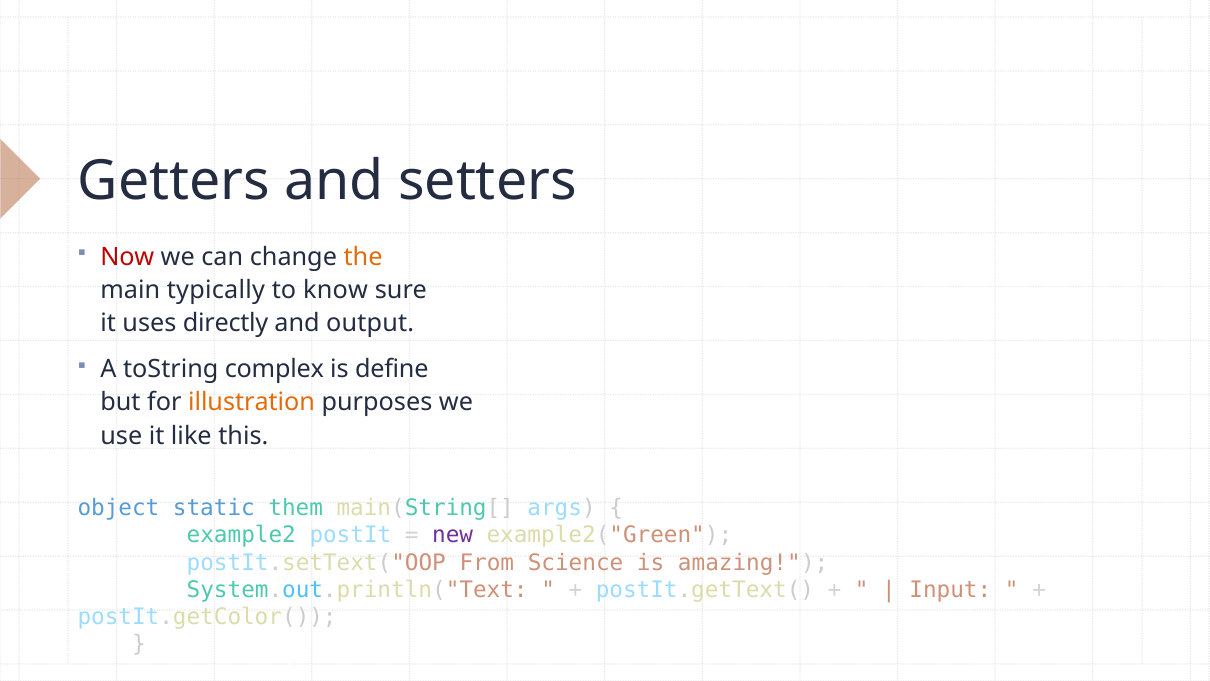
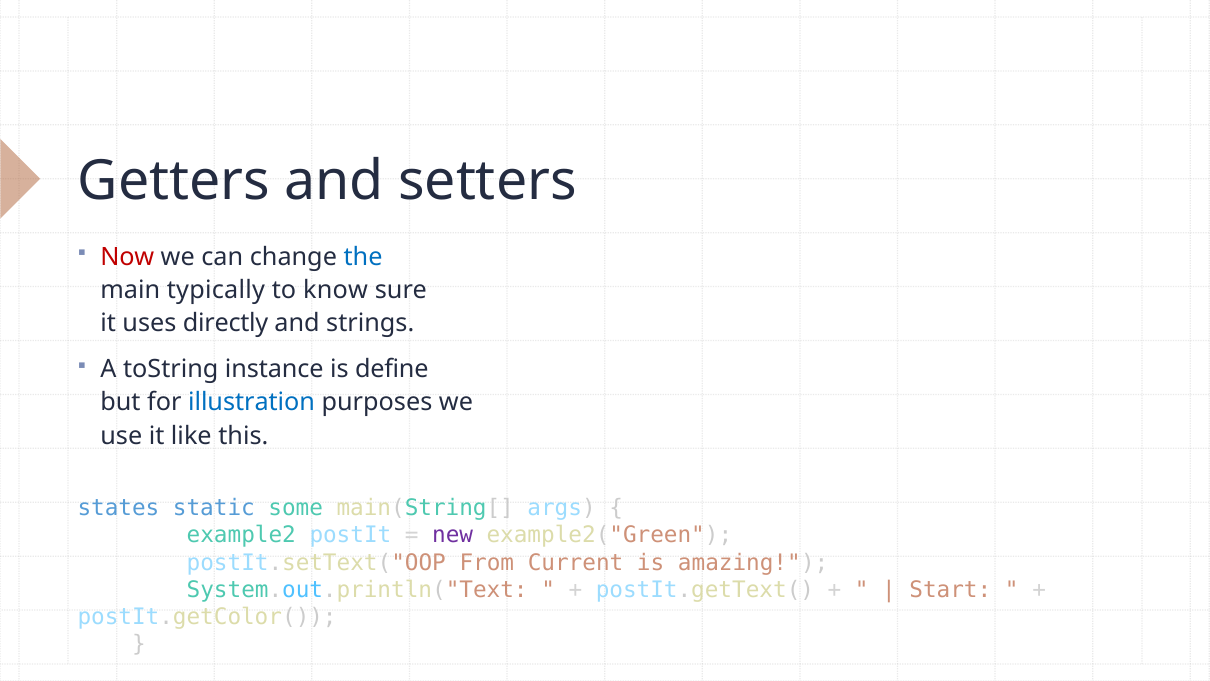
the colour: orange -> blue
output: output -> strings
complex: complex -> instance
illustration colour: orange -> blue
object: object -> states
them: them -> some
Science: Science -> Current
Input: Input -> Start
